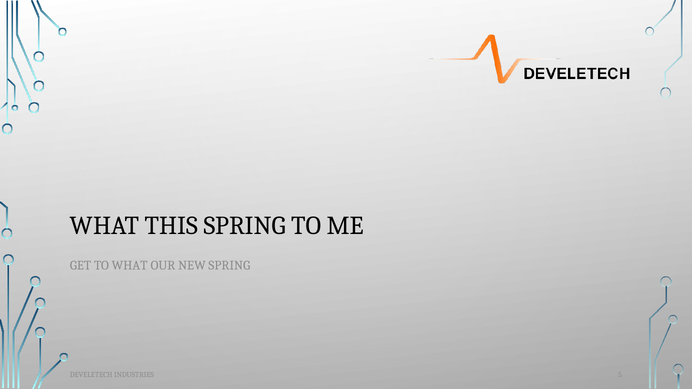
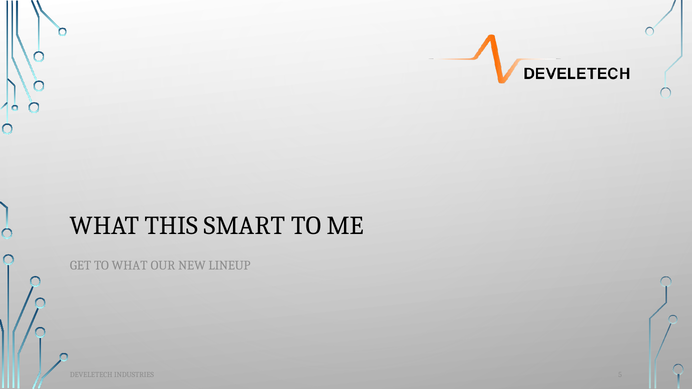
THIS SPRING: SPRING -> SMART
NEW SPRING: SPRING -> LINEUP
